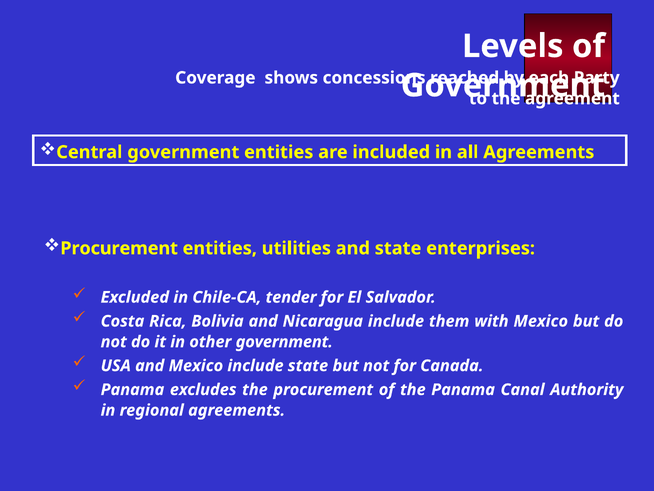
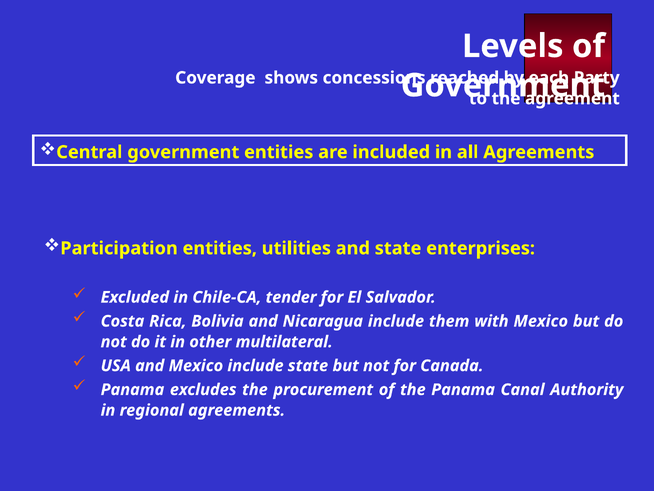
Procurement at (119, 248): Procurement -> Participation
other government: government -> multilateral
